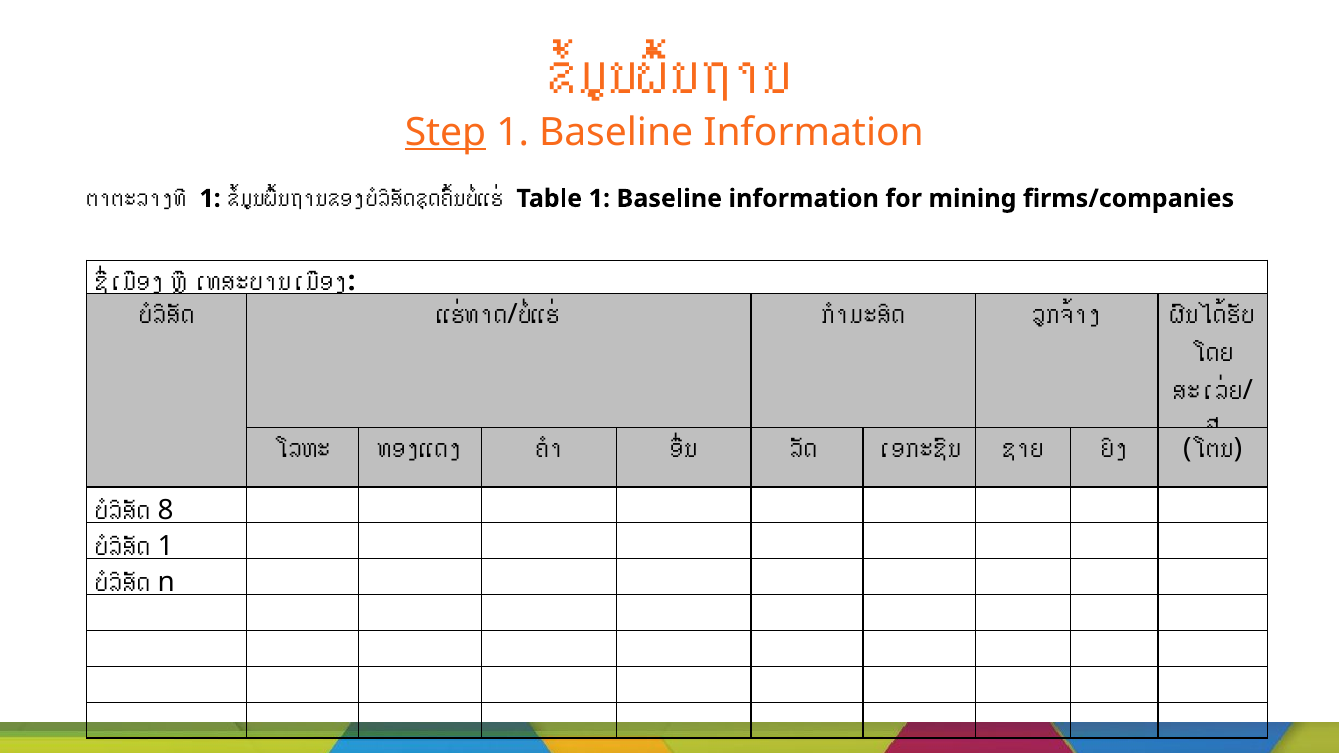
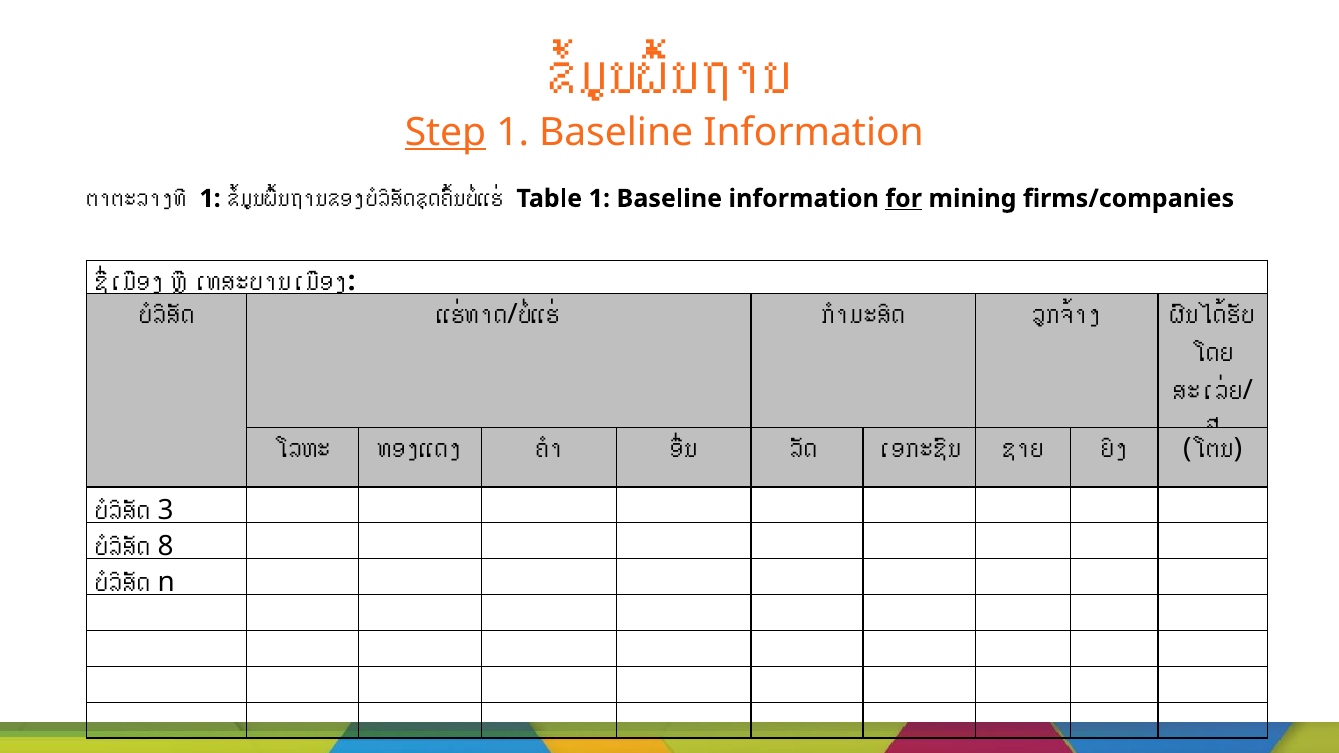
for underline: none -> present
8: 8 -> 3
1 at (166, 546): 1 -> 8
